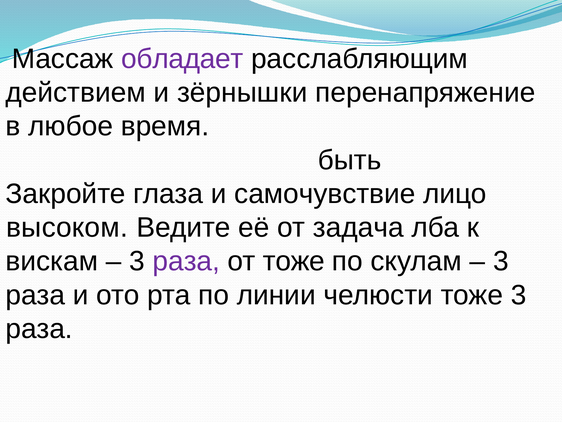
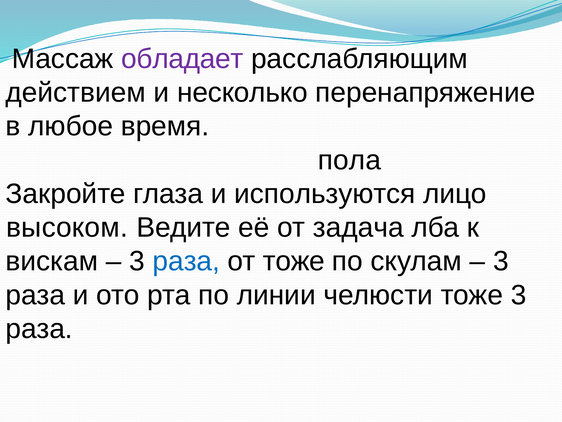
зёрнышки: зёрнышки -> несколько
быть: быть -> пола
самочувствие: самочувствие -> используются
раза at (186, 261) colour: purple -> blue
